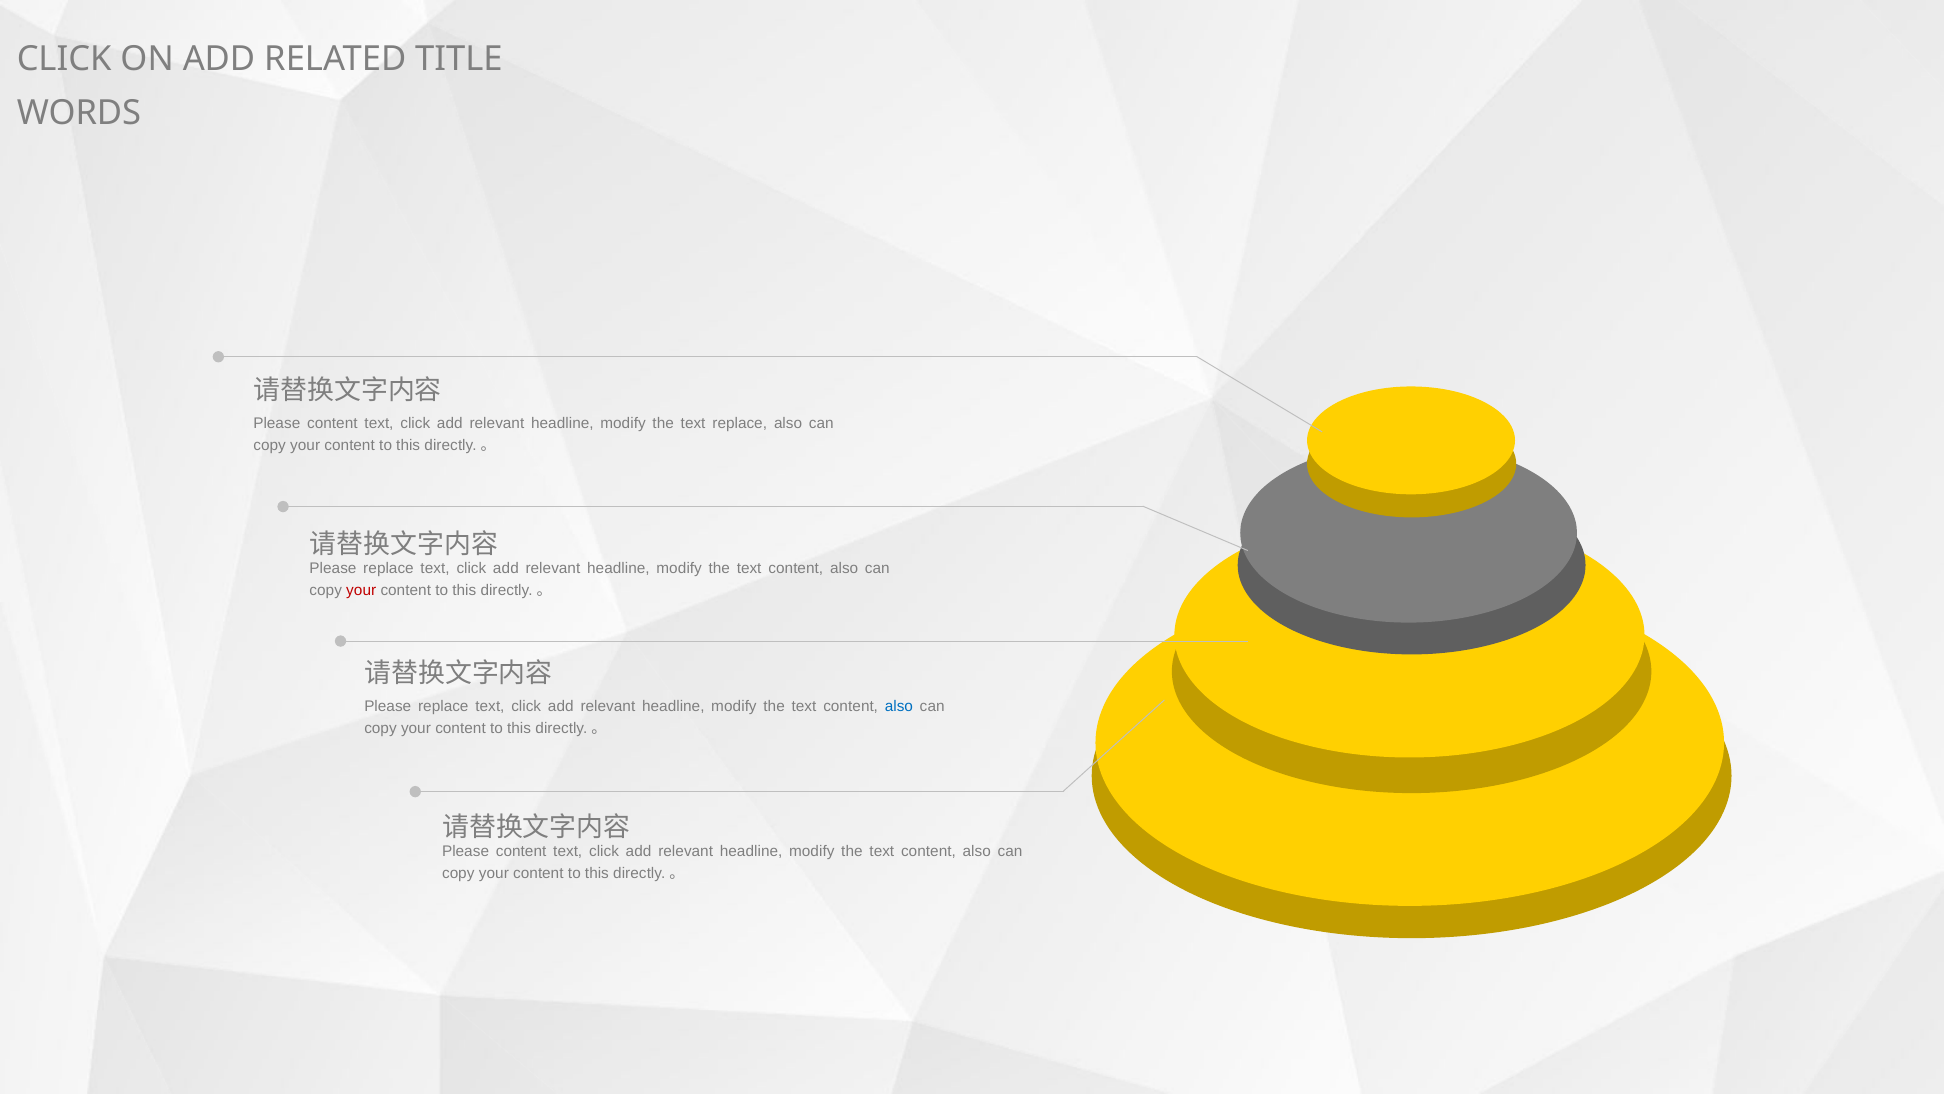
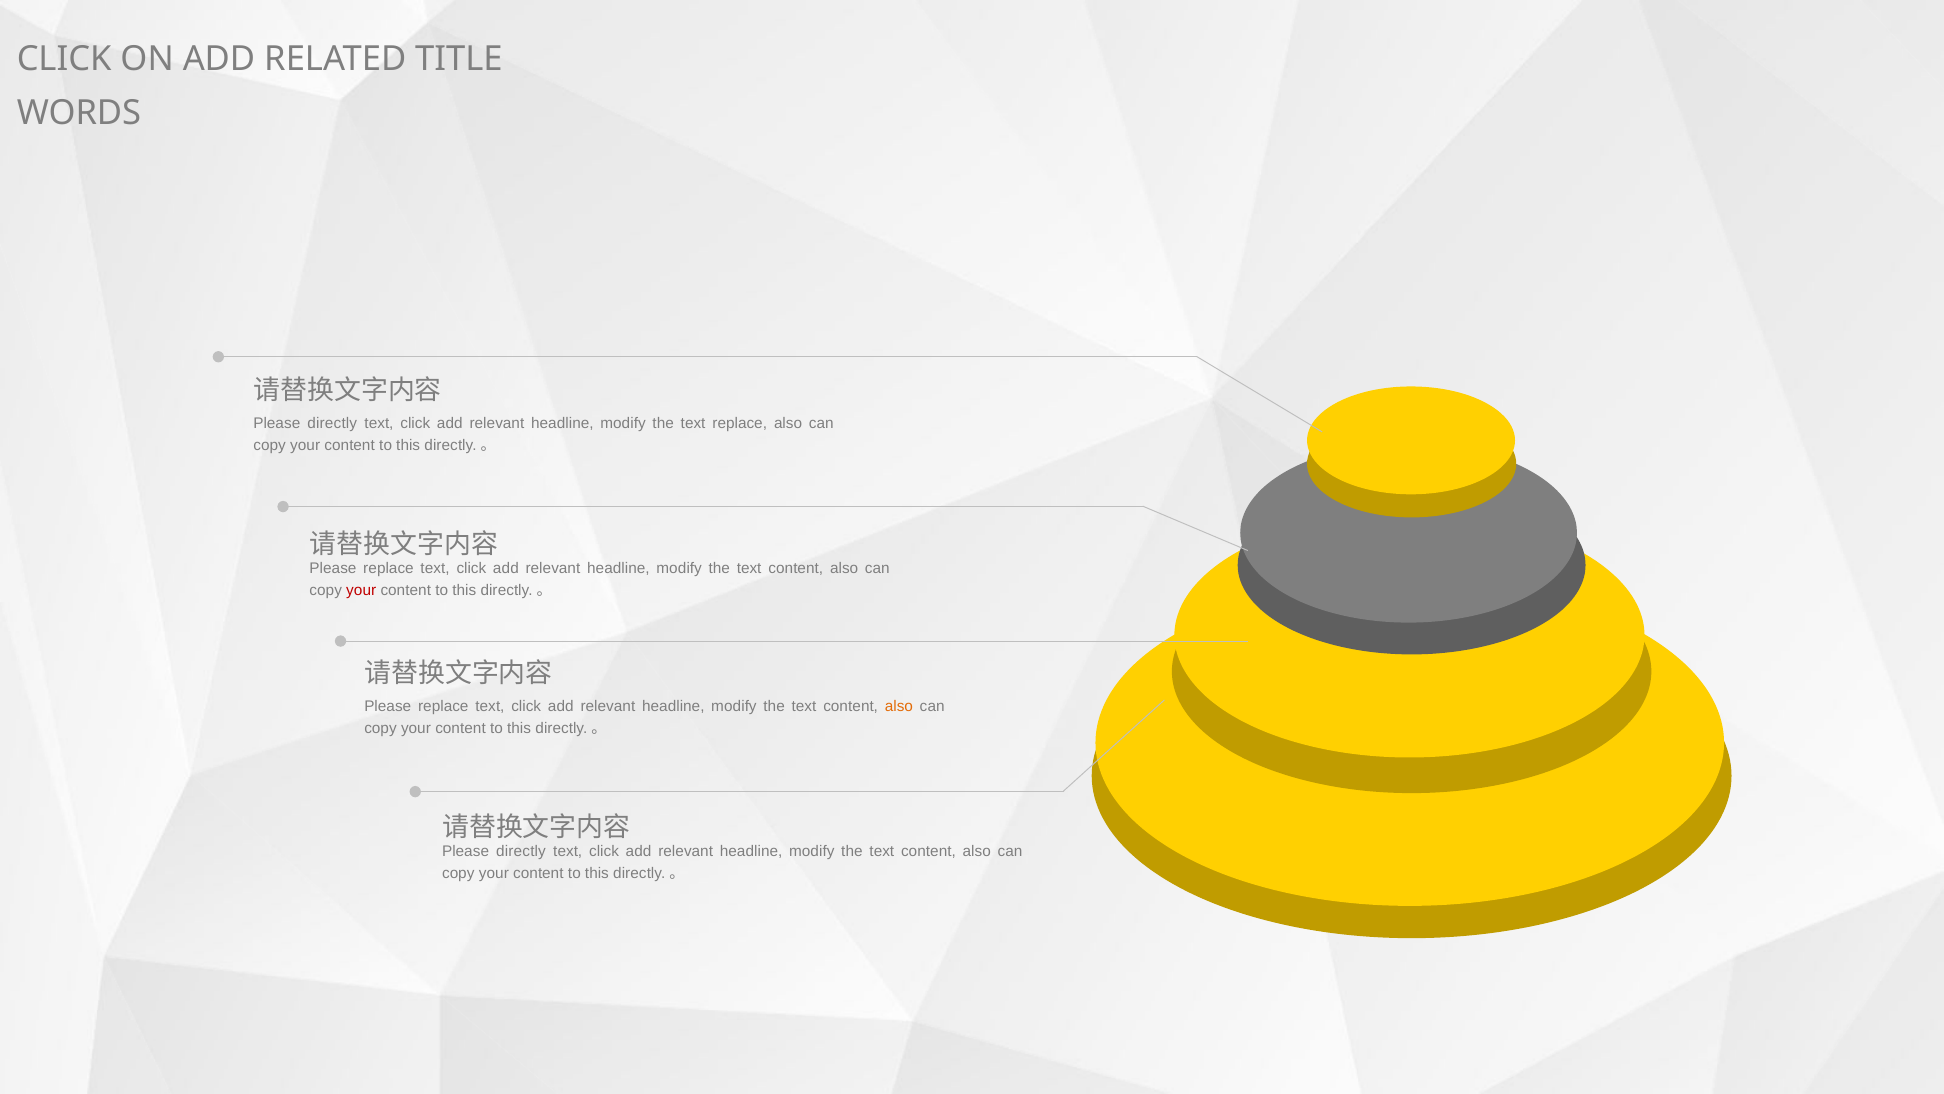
content at (332, 423): content -> directly
also at (899, 706) colour: blue -> orange
content at (521, 851): content -> directly
